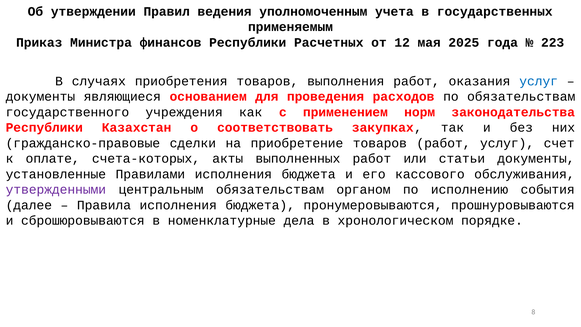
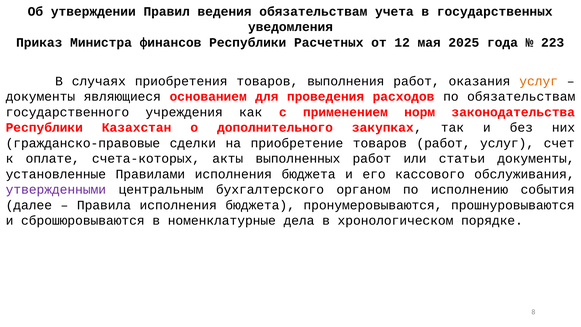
ведения уполномоченным: уполномоченным -> обязательствам
применяемым: применяемым -> уведомления
услуг at (539, 81) colour: blue -> orange
соответствовать: соответствовать -> дополнительного
центральным обязательствам: обязательствам -> бухгалтерского
